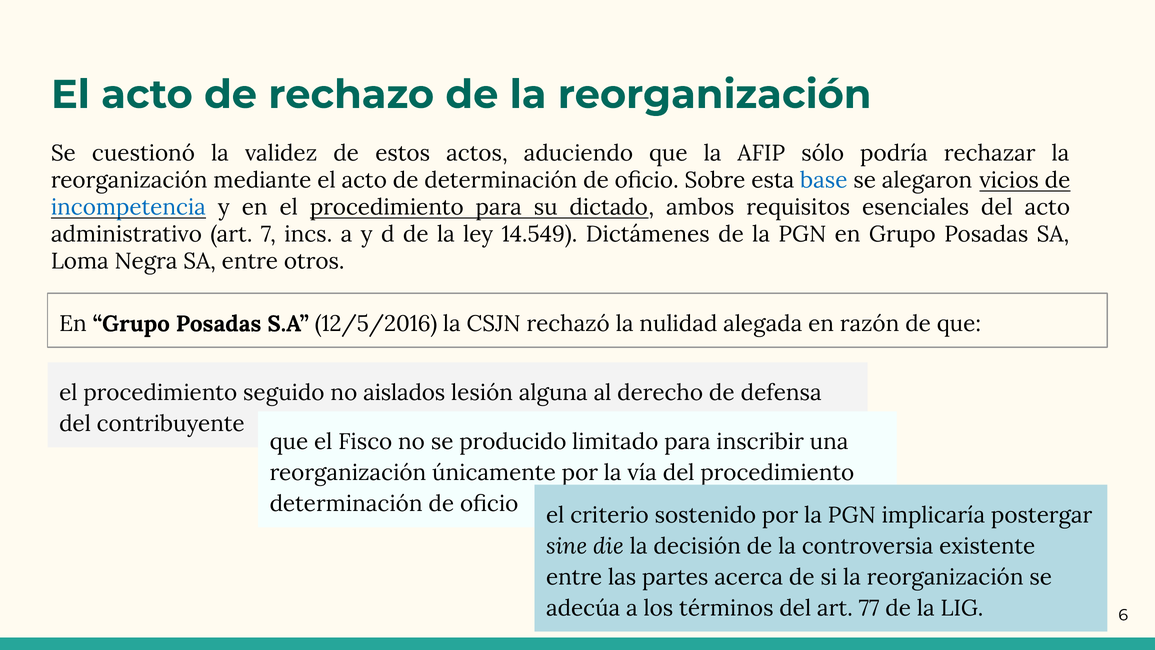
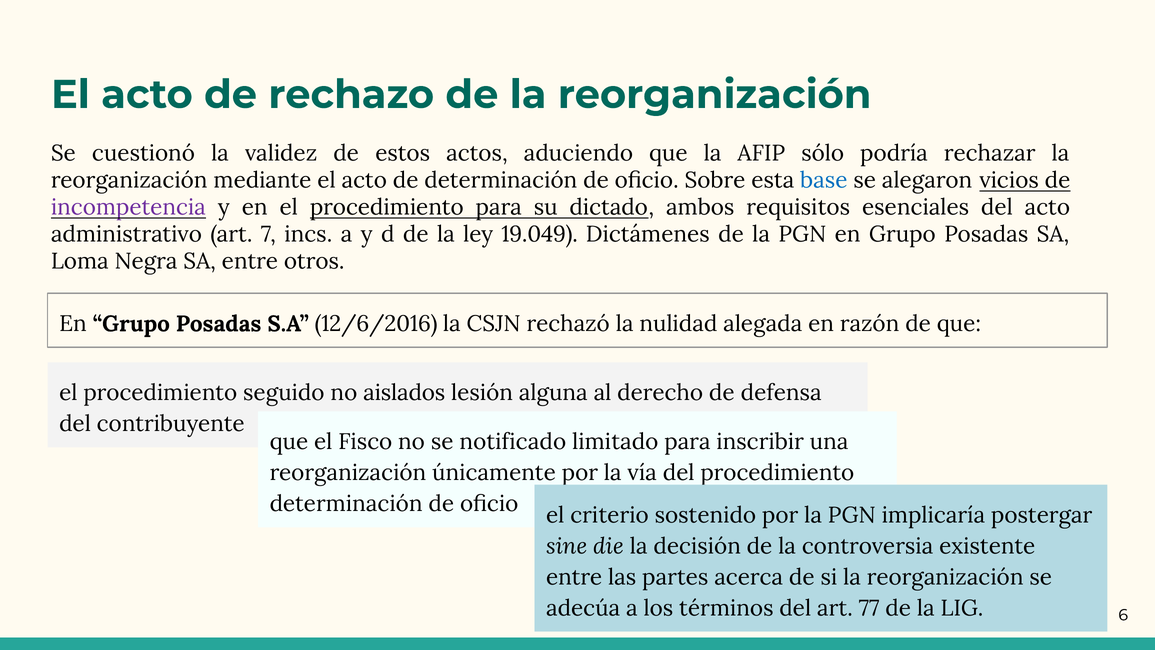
incompetencia colour: blue -> purple
14.549: 14.549 -> 19.049
12/5/2016: 12/5/2016 -> 12/6/2016
producido: producido -> notificado
